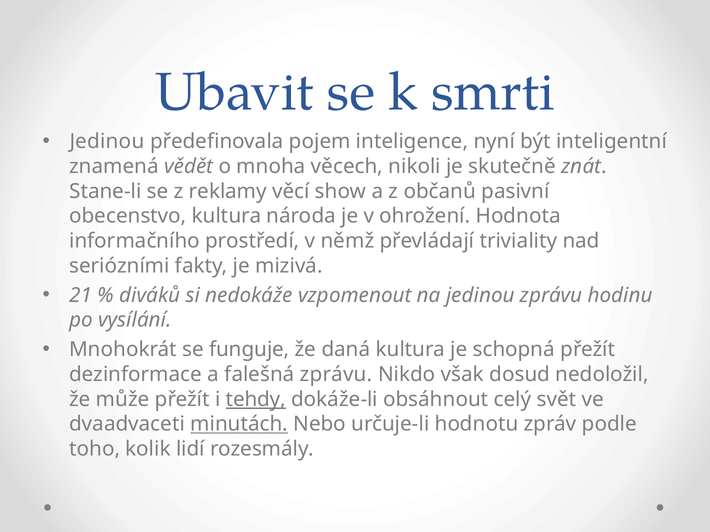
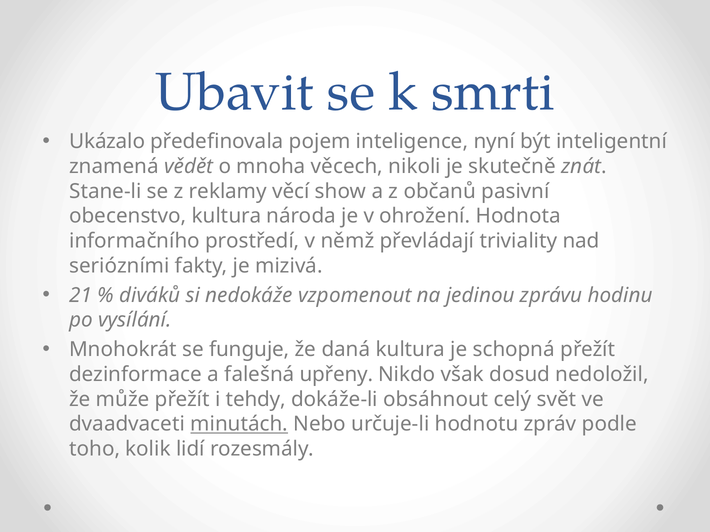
Jedinou at (107, 142): Jedinou -> Ukázalo
falešná zprávu: zprávu -> upřeny
tehdy underline: present -> none
